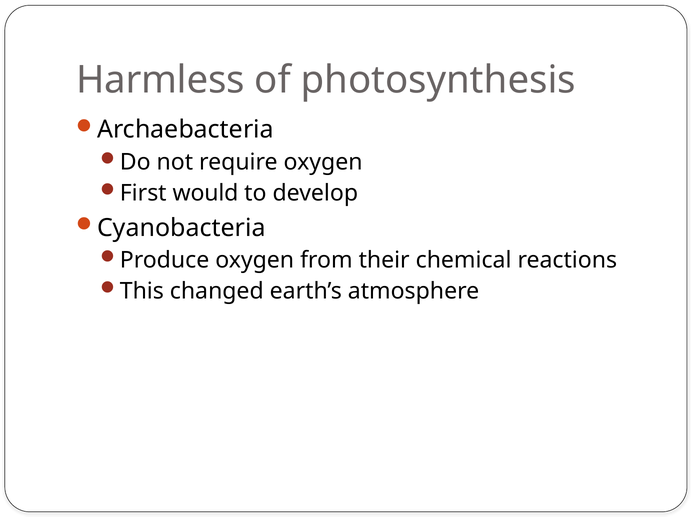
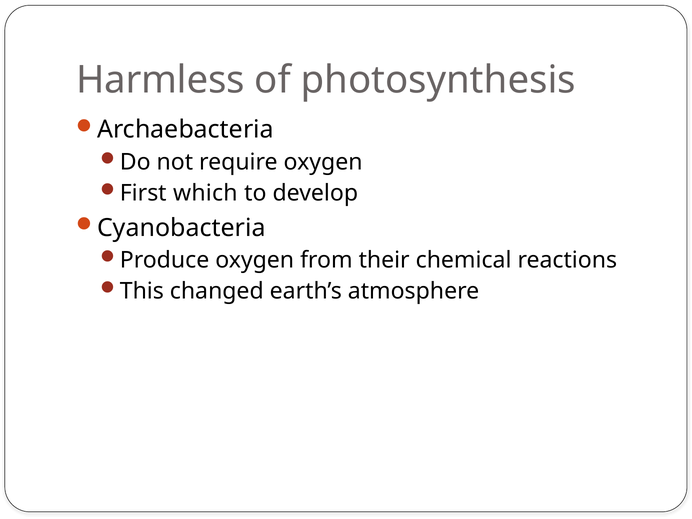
would: would -> which
